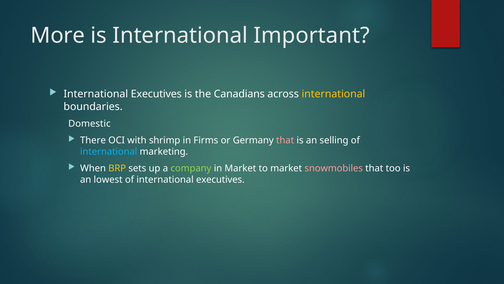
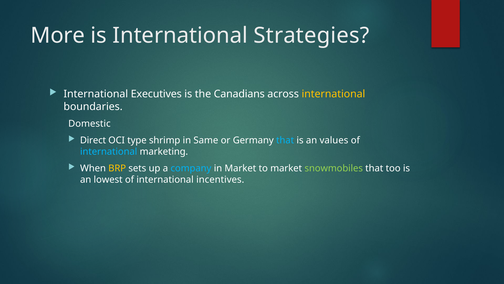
Important: Important -> Strategies
There: There -> Direct
with: with -> type
Firms: Firms -> Same
that at (285, 140) colour: pink -> light blue
selling: selling -> values
company colour: light green -> light blue
snowmobiles colour: pink -> light green
of international executives: executives -> incentives
